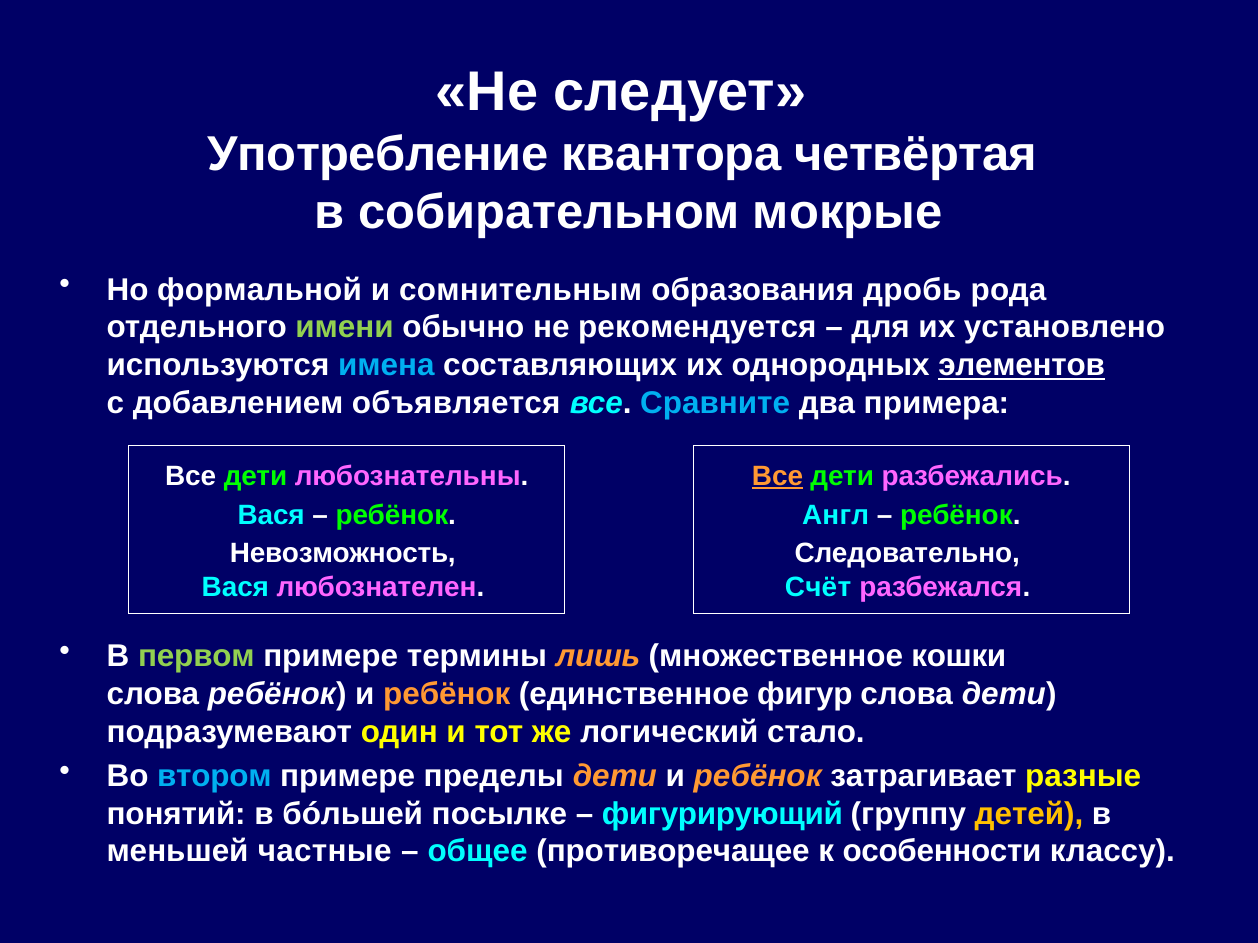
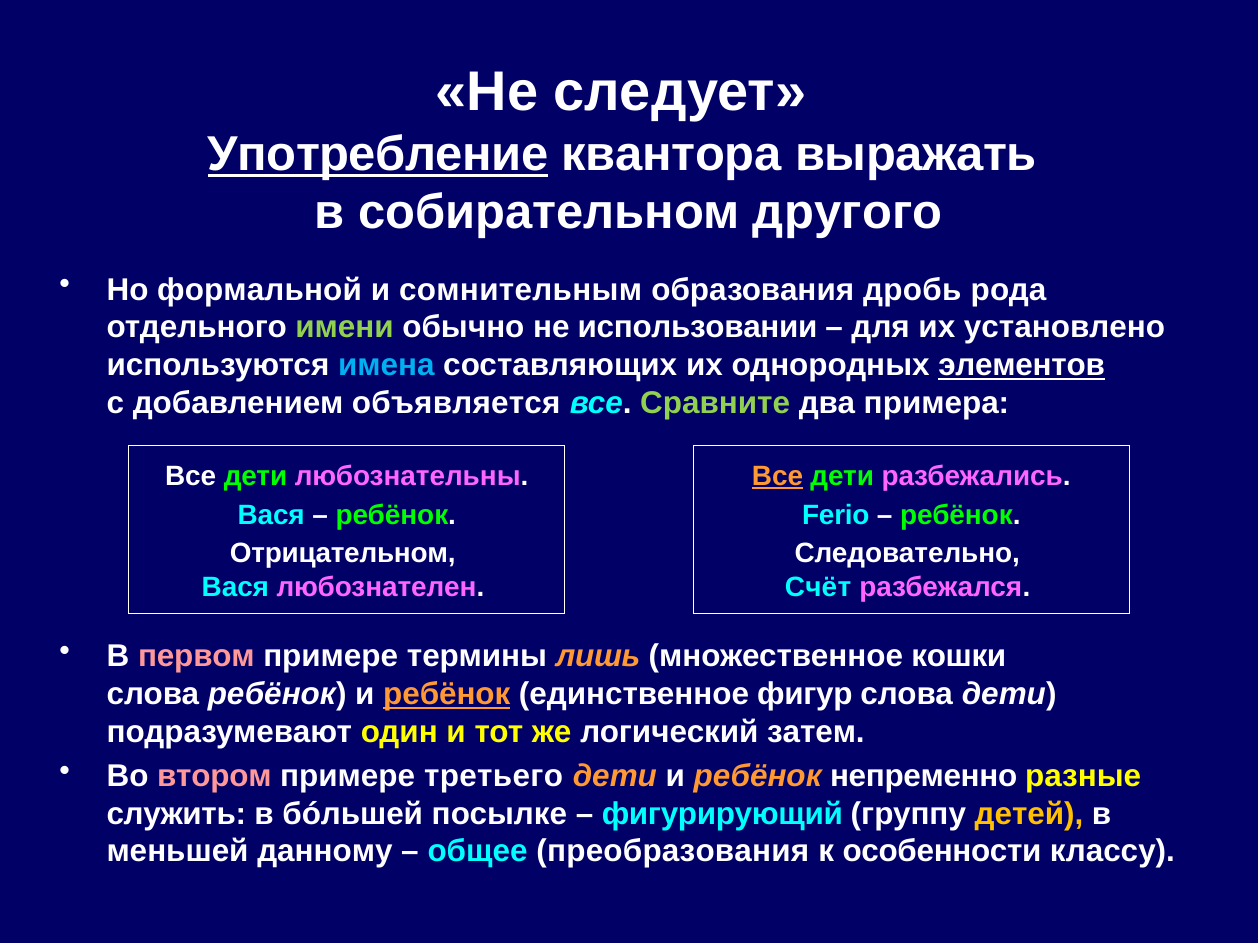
Употребление underline: none -> present
четвёртая: четвёртая -> выражать
мокрые: мокрые -> другого
рекомендуется: рекомендуется -> использовании
Сравните colour: light blue -> light green
Англ: Англ -> Ferio
Невозможность: Невозможность -> Отрицательном
первом colour: light green -> pink
ребёнок at (447, 695) underline: none -> present
стало: стало -> затем
втором colour: light blue -> pink
пределы: пределы -> третьего
затрагивает: затрагивает -> непременно
понятий: понятий -> служить
частные: частные -> данному
противоречащее: противоречащее -> преобразования
